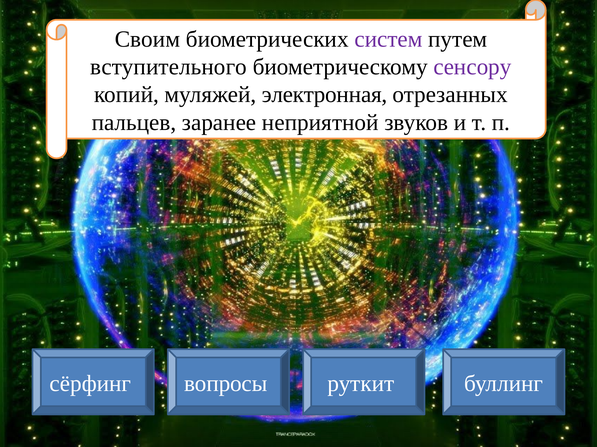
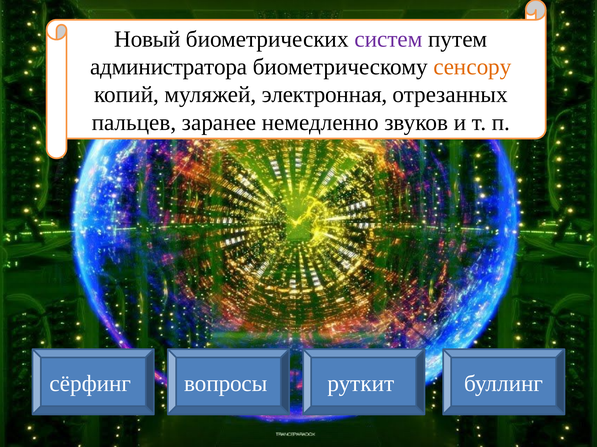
Своим: Своим -> Новый
вступительного: вступительного -> администратора
сенсору colour: purple -> orange
неприятной: неприятной -> немедленно
